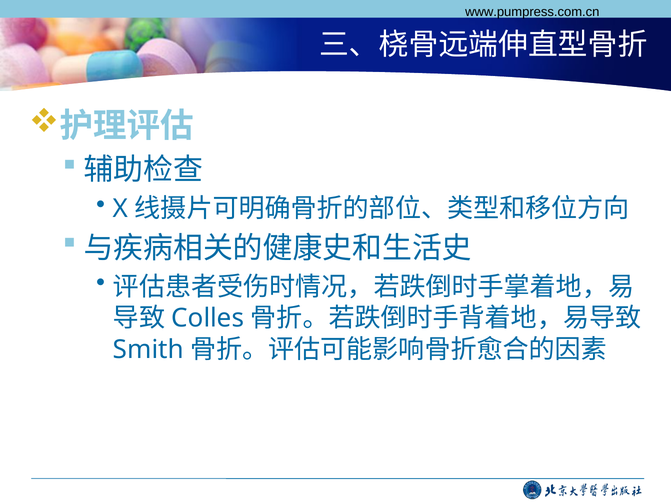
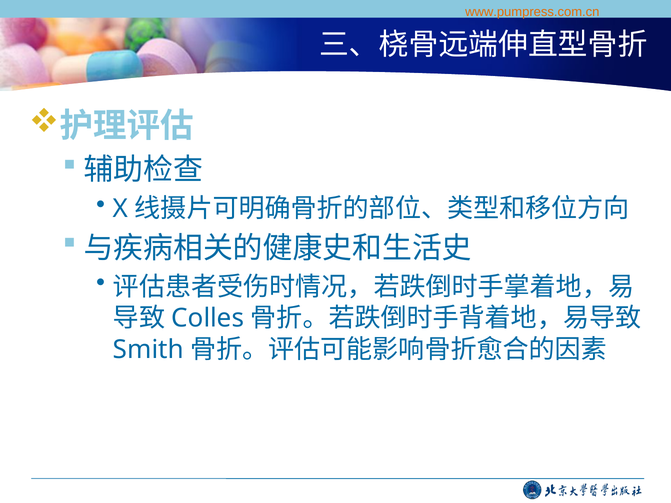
www.pumpress.com.cn colour: black -> orange
